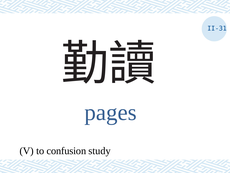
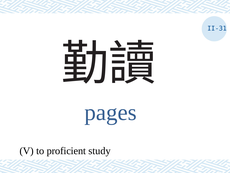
confusion: confusion -> proficient
